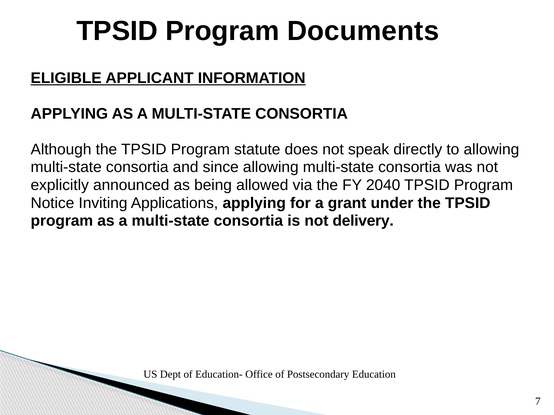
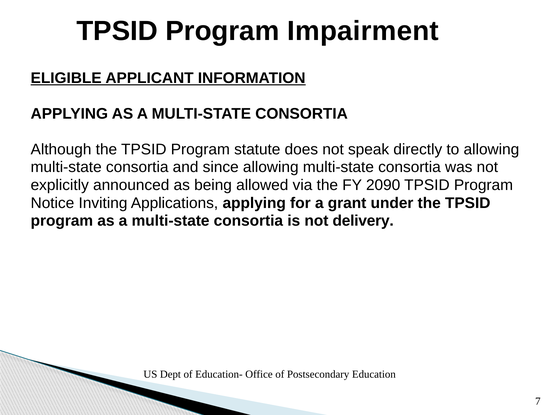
Documents: Documents -> Impairment
2040: 2040 -> 2090
